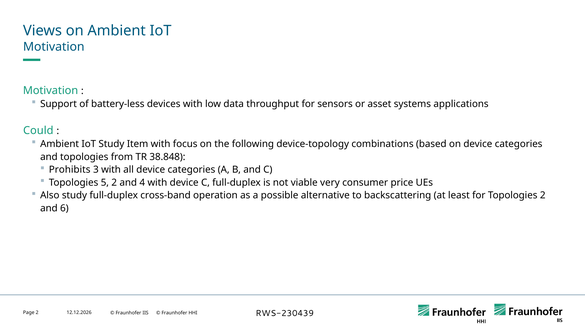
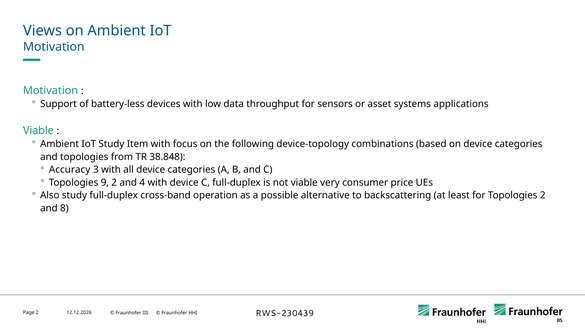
Could at (38, 131): Could -> Viable
Prohibits: Prohibits -> Accuracy
5: 5 -> 9
6: 6 -> 8
